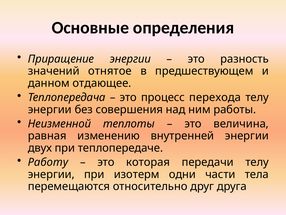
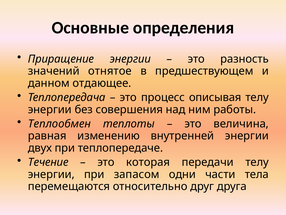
перехода: перехода -> описывая
Неизменной: Неизменной -> Теплообмен
Работу: Работу -> Течение
изотерм: изотерм -> запасом
